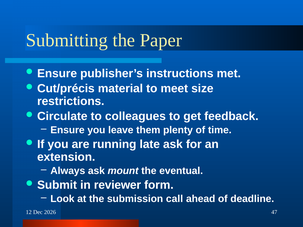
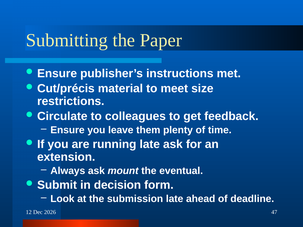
reviewer: reviewer -> decision
submission call: call -> late
